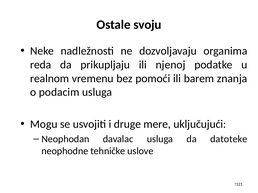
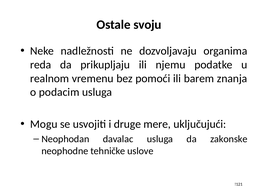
njenoj: njenoj -> njemu
datoteke: datoteke -> zakonske
